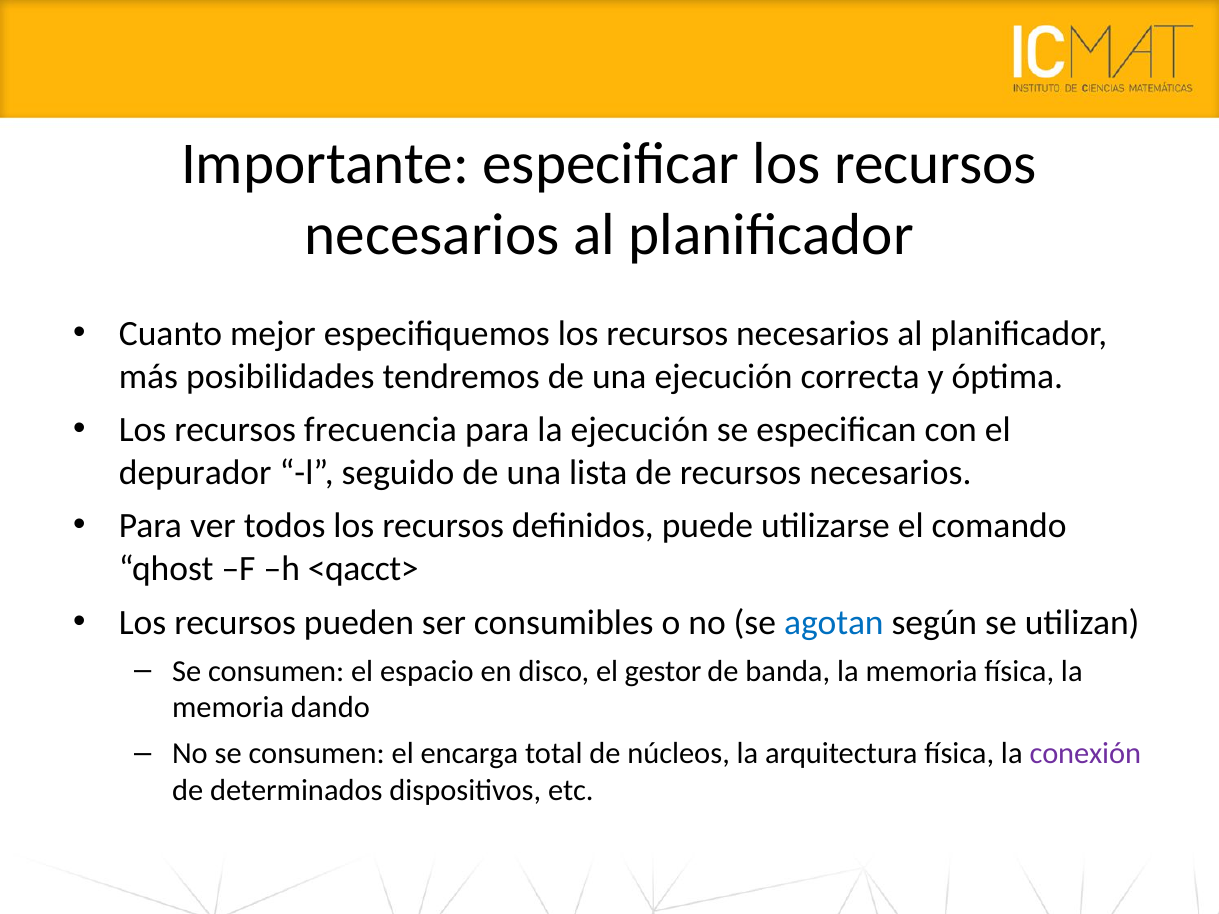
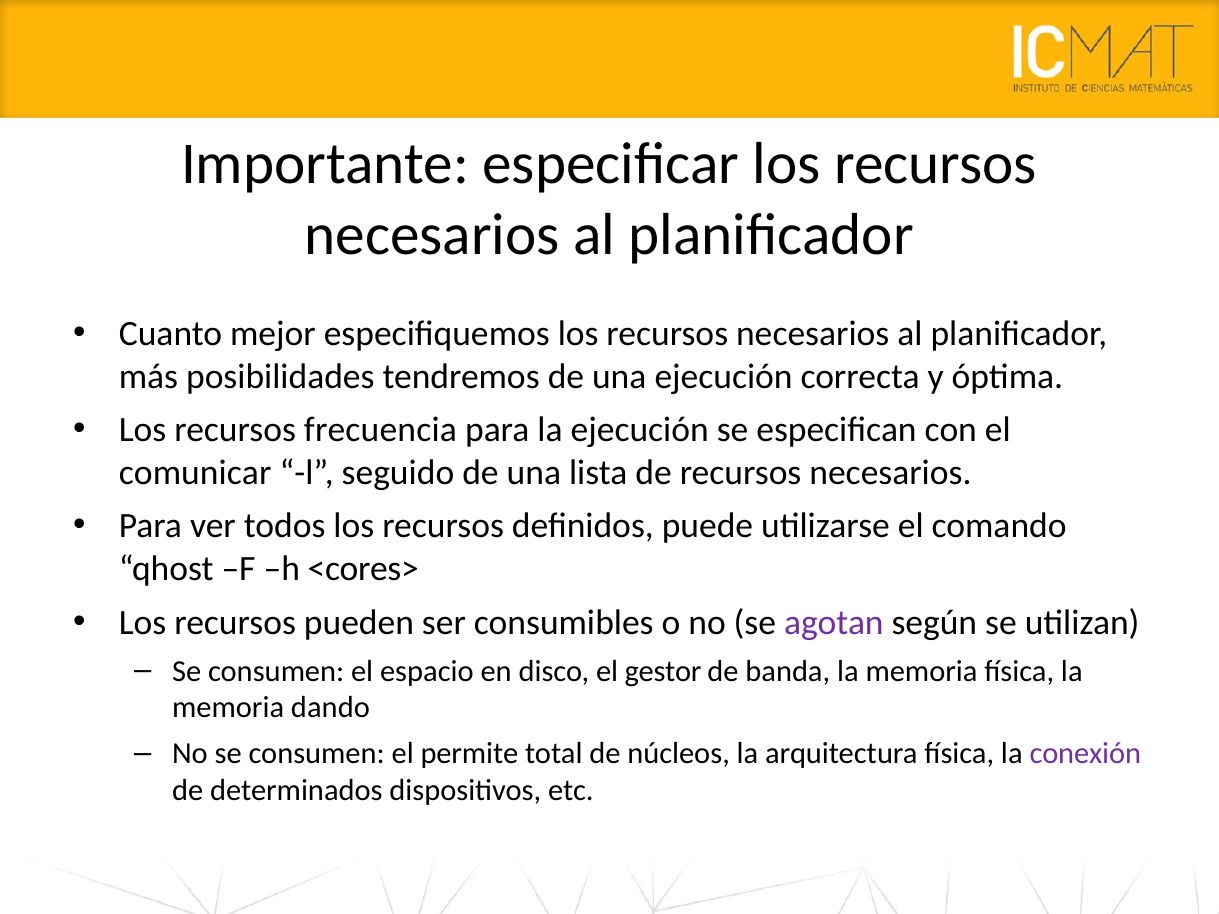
depurador: depurador -> comunicar
<qacct>: <qacct> -> <cores>
agotan colour: blue -> purple
encarga: encarga -> permite
